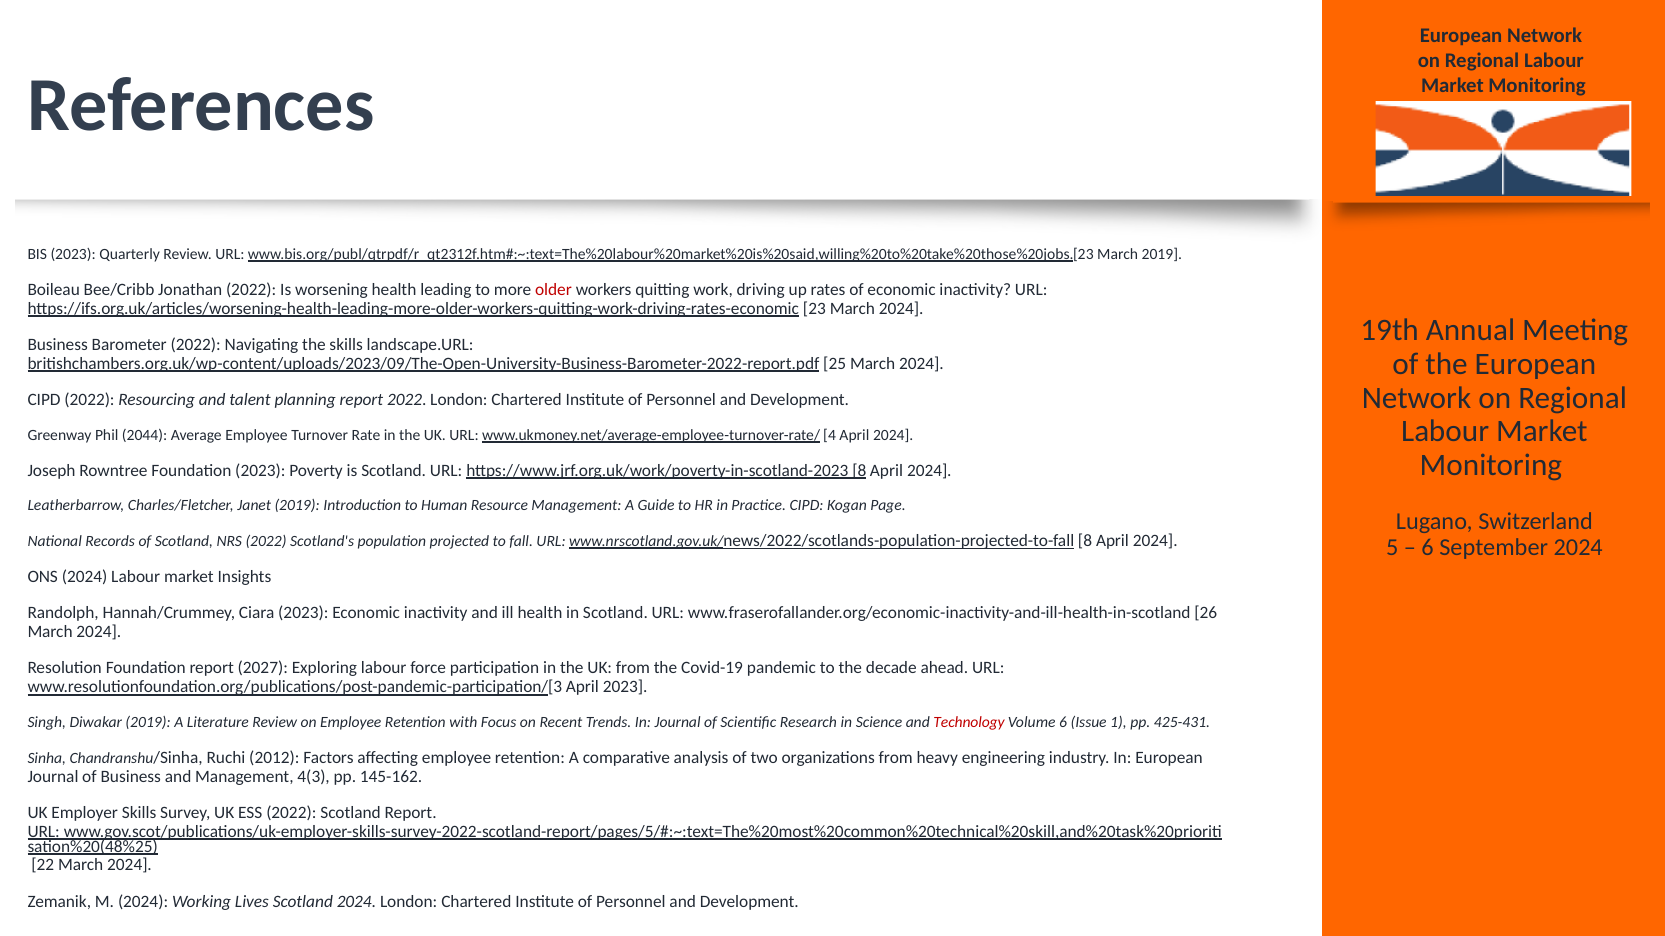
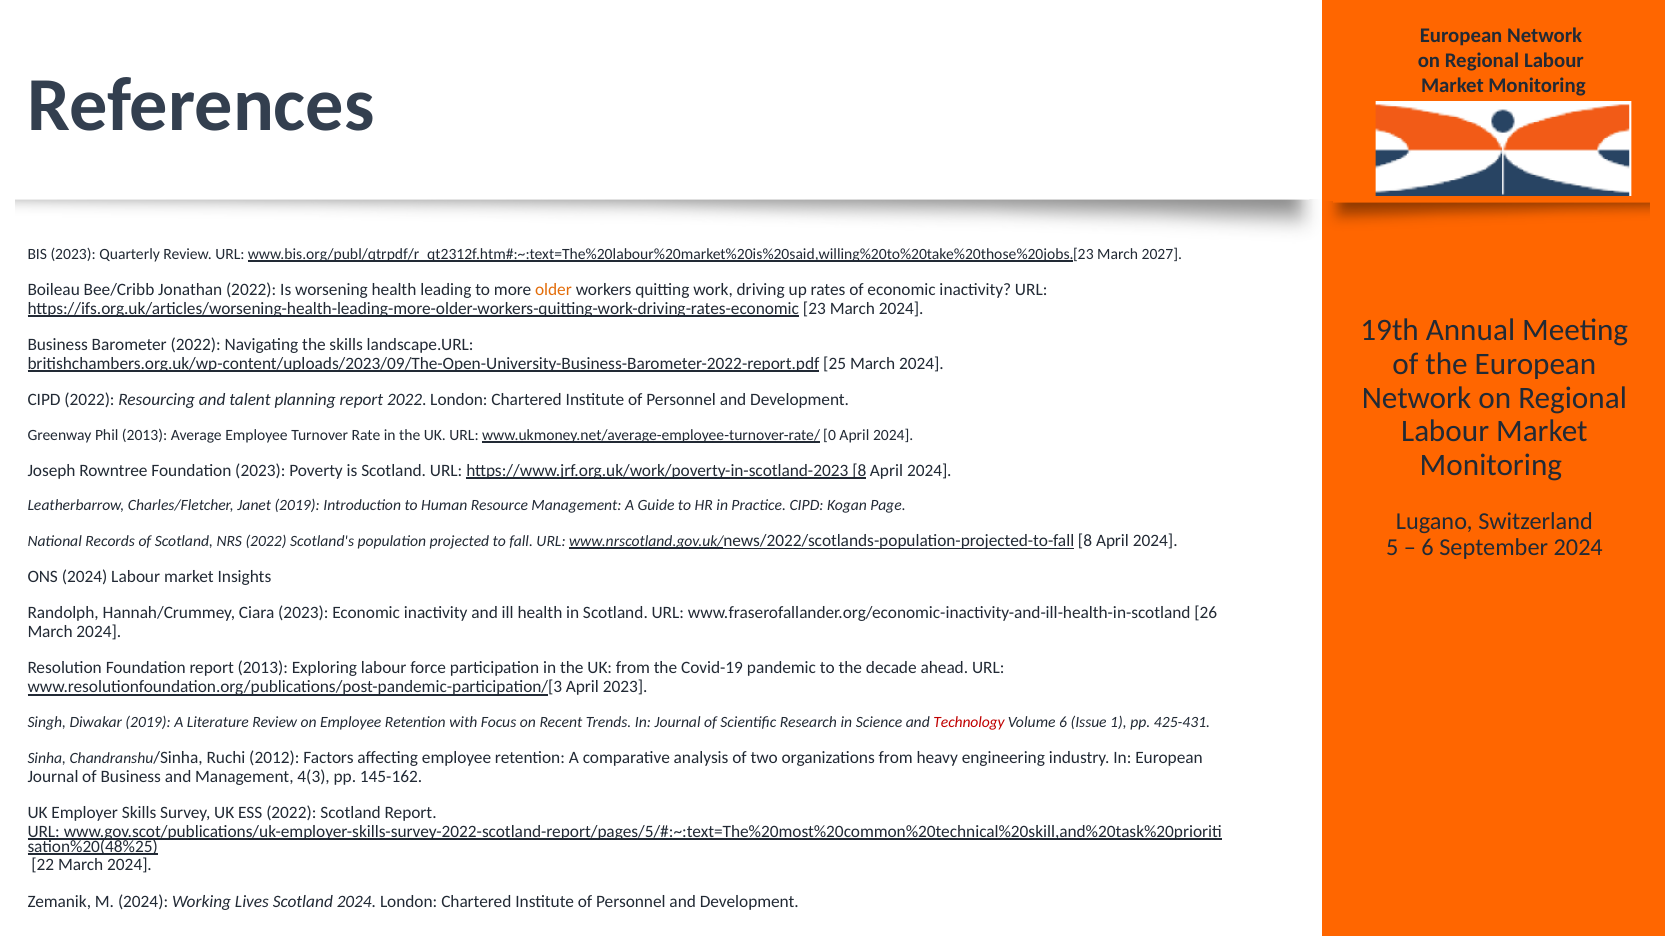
March 2019: 2019 -> 2027
older colour: red -> orange
Phil 2044: 2044 -> 2013
4: 4 -> 0
report 2027: 2027 -> 2013
